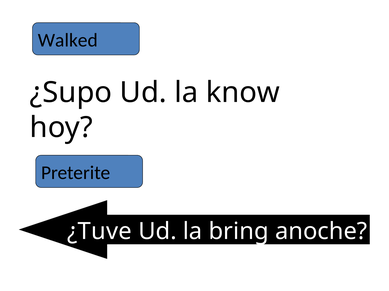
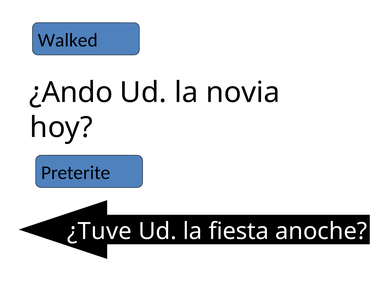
¿Supo: ¿Supo -> ¿Ando
know: know -> novia
bring: bring -> fiesta
